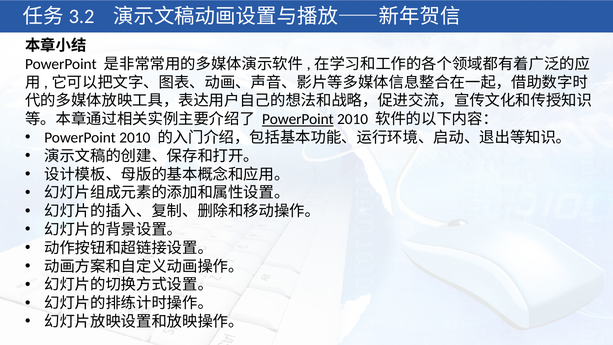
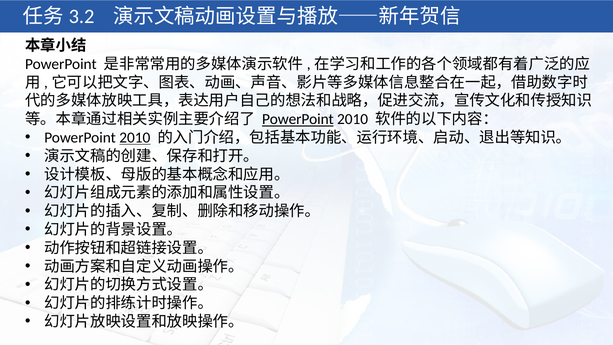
2010 at (135, 138) underline: none -> present
